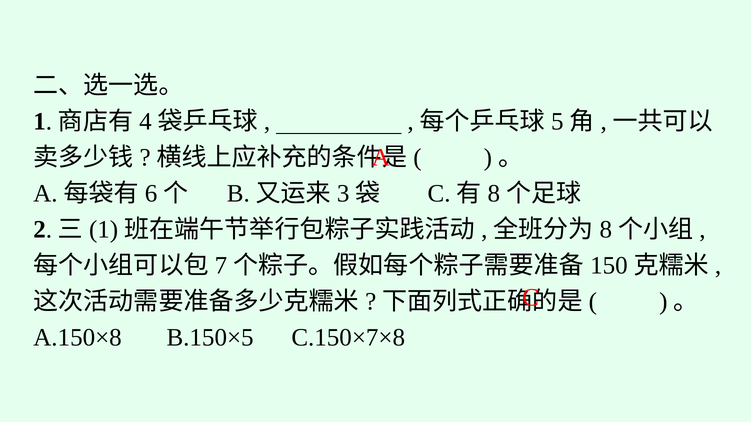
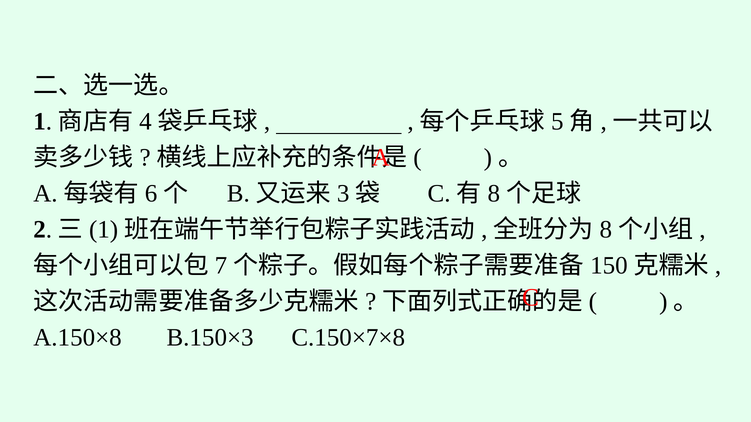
B.150×5: B.150×5 -> B.150×3
